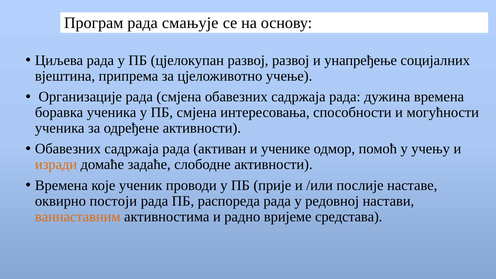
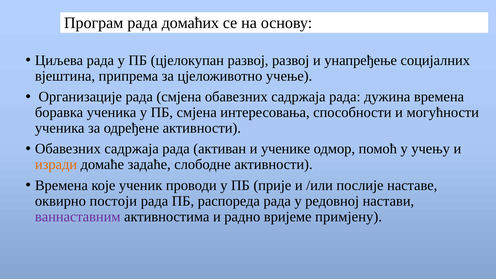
смањује: смањује -> домаћих
ваннаставним colour: orange -> purple
средстава: средстава -> примјену
